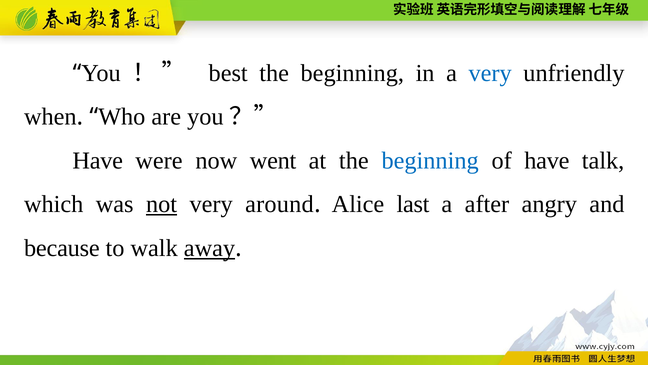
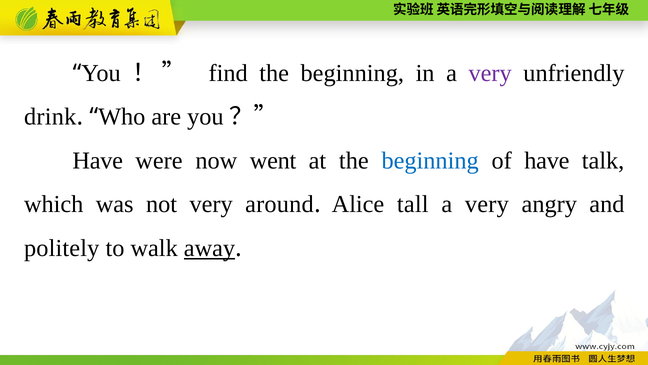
best: best -> find
very at (490, 73) colour: blue -> purple
when: when -> drink
not underline: present -> none
last: last -> tall
after at (487, 204): after -> very
because: because -> politely
